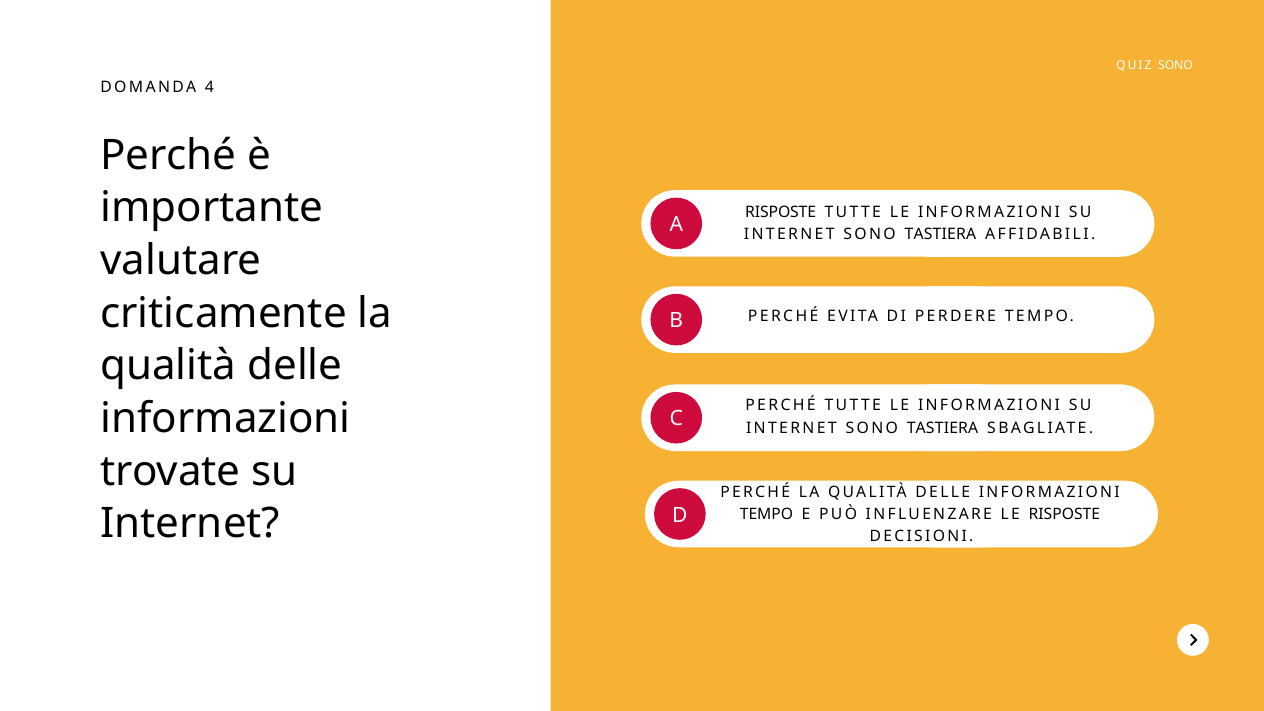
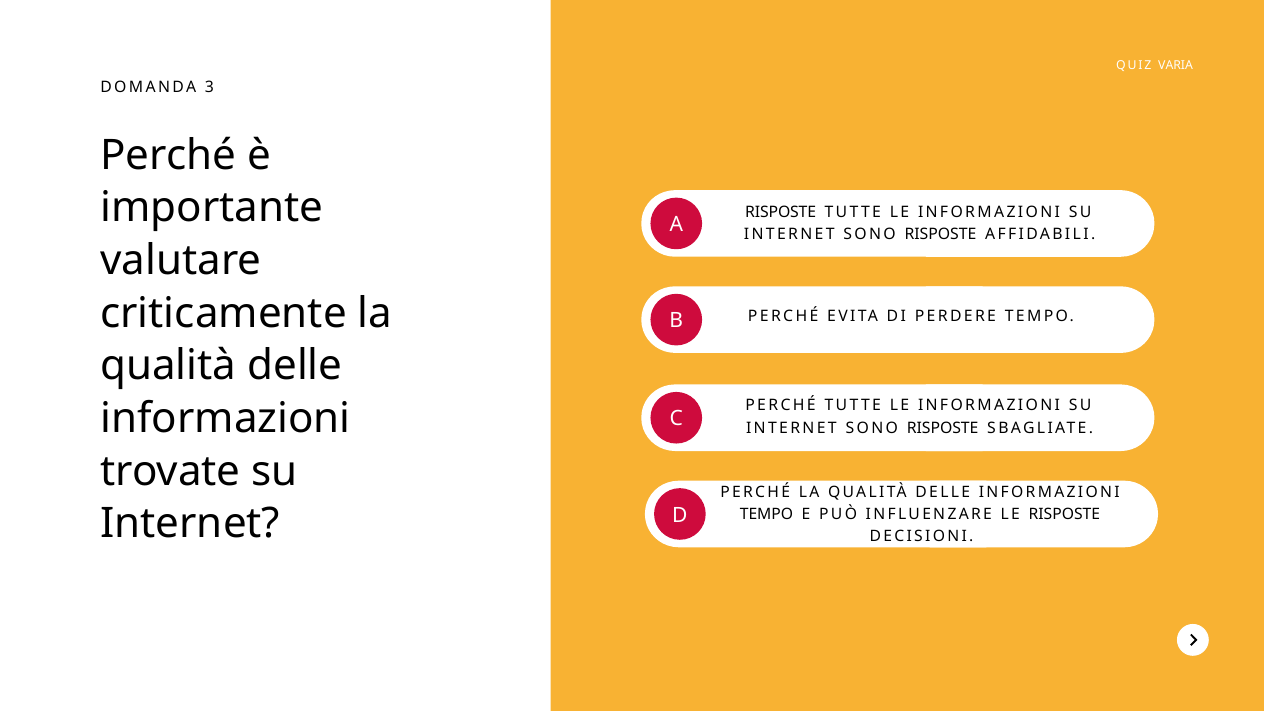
QUIZ SONO: SONO -> VARIA
4: 4 -> 3
TASTIERA at (940, 235): TASTIERA -> RISPOSTE
TASTIERA at (943, 428): TASTIERA -> RISPOSTE
